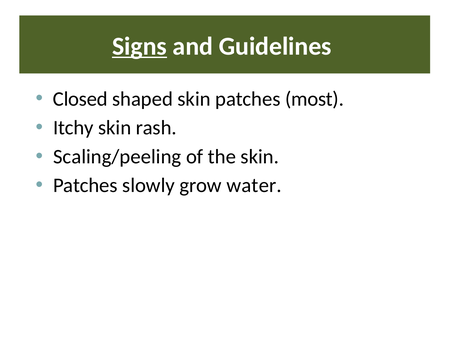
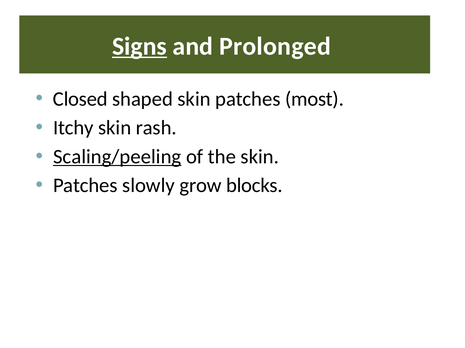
Guidelines: Guidelines -> Prolonged
Scaling/peeling underline: none -> present
water: water -> blocks
